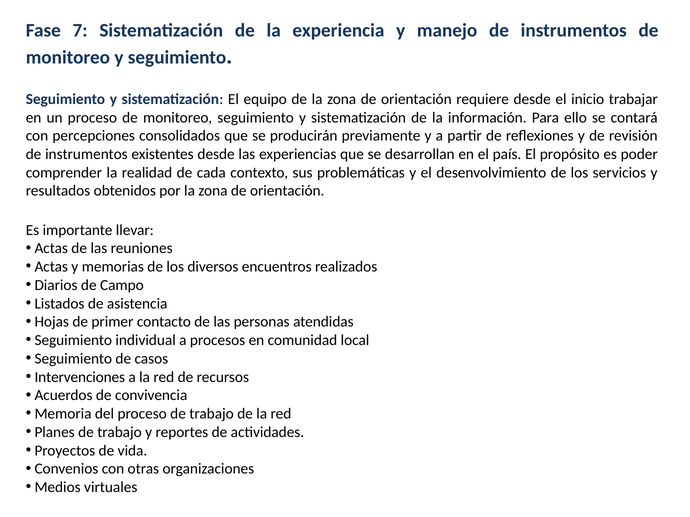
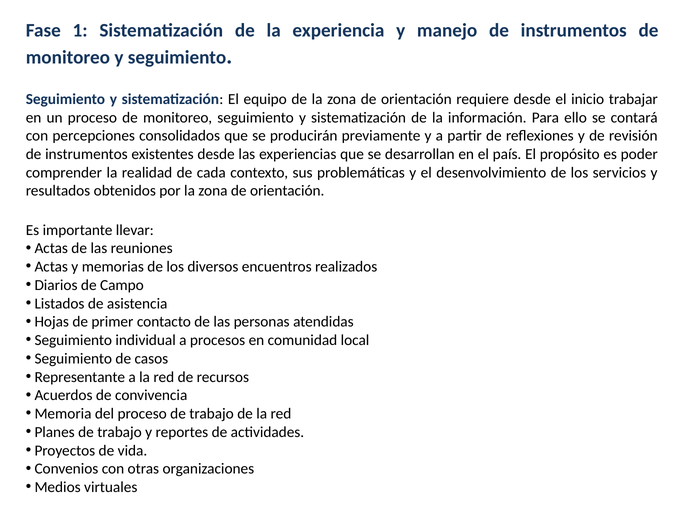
7: 7 -> 1
Intervenciones: Intervenciones -> Representante
